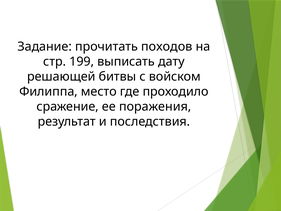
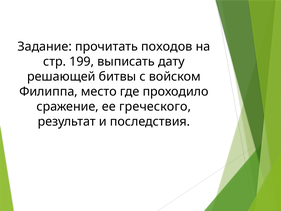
поражения: поражения -> греческого
